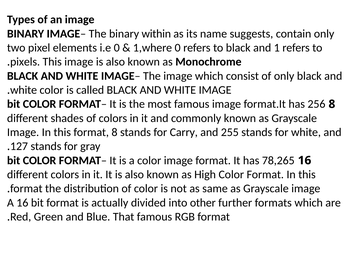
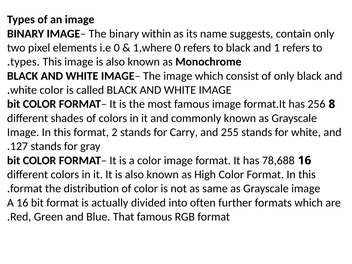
pixels at (25, 62): pixels -> types
format 8: 8 -> 2
78,265: 78,265 -> 78,688
other: other -> often
